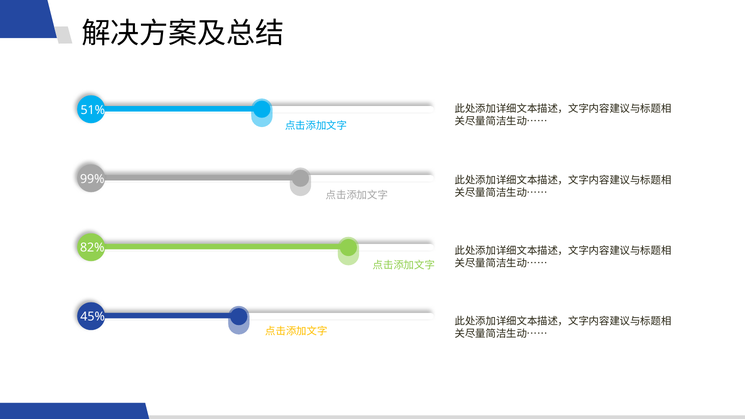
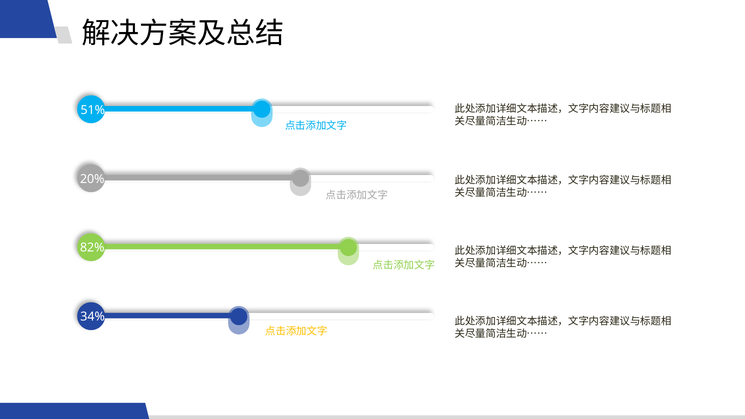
99%: 99% -> 20%
45%: 45% -> 34%
